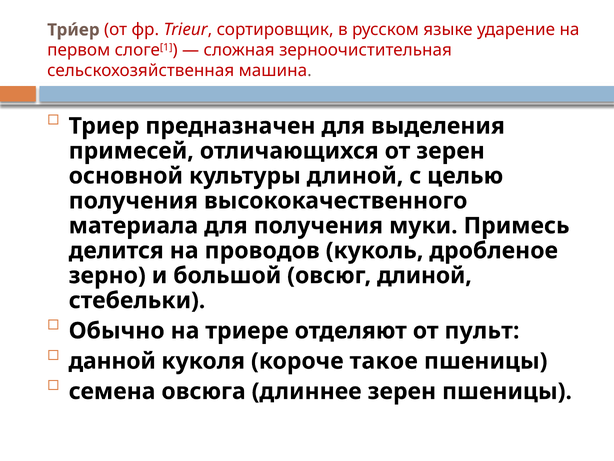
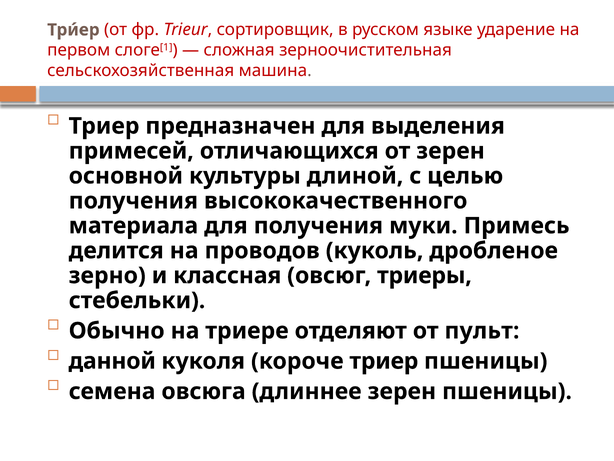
большой: большой -> классная
овсюг длиной: длиной -> триеры
короче такое: такое -> триер
